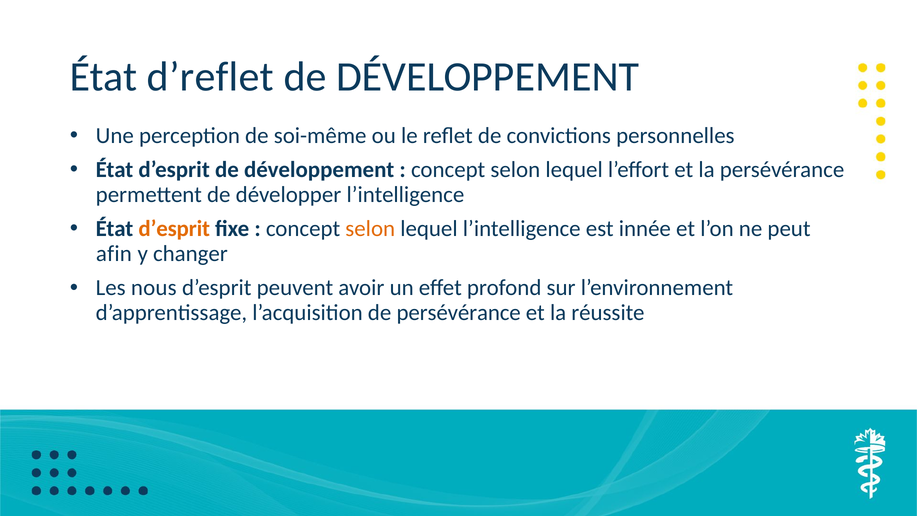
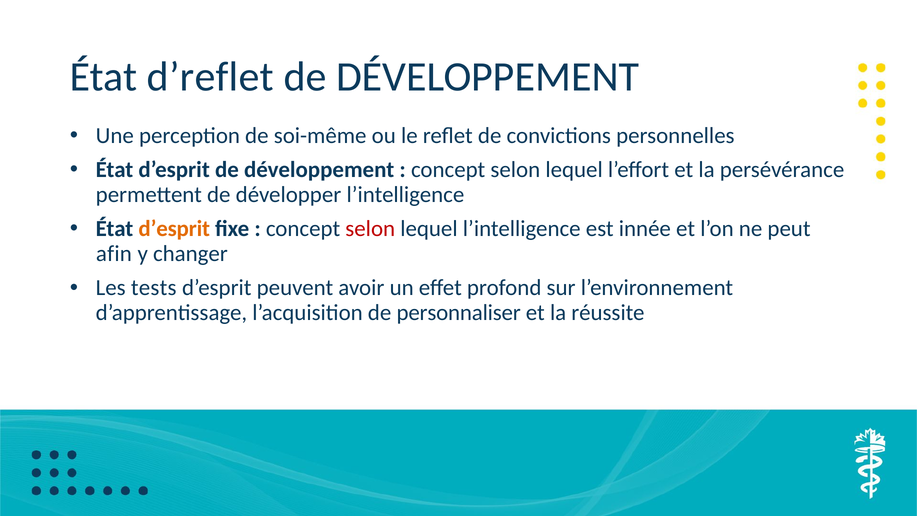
selon at (370, 229) colour: orange -> red
nous: nous -> tests
de persévérance: persévérance -> personnaliser
